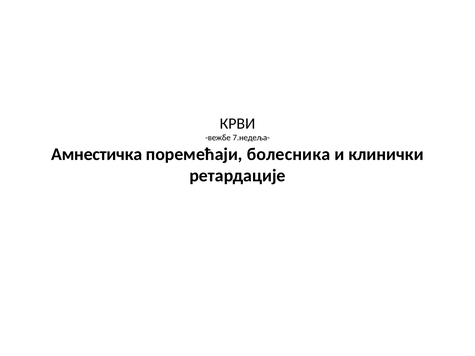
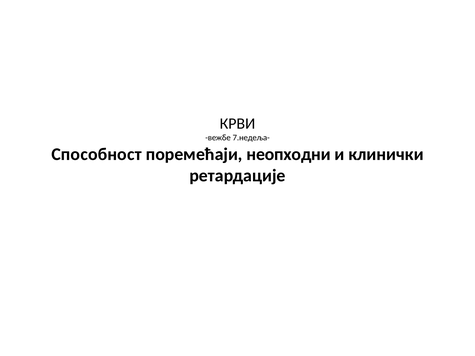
Амнестичка: Амнестичка -> Способност
болесника: болесника -> неопходни
